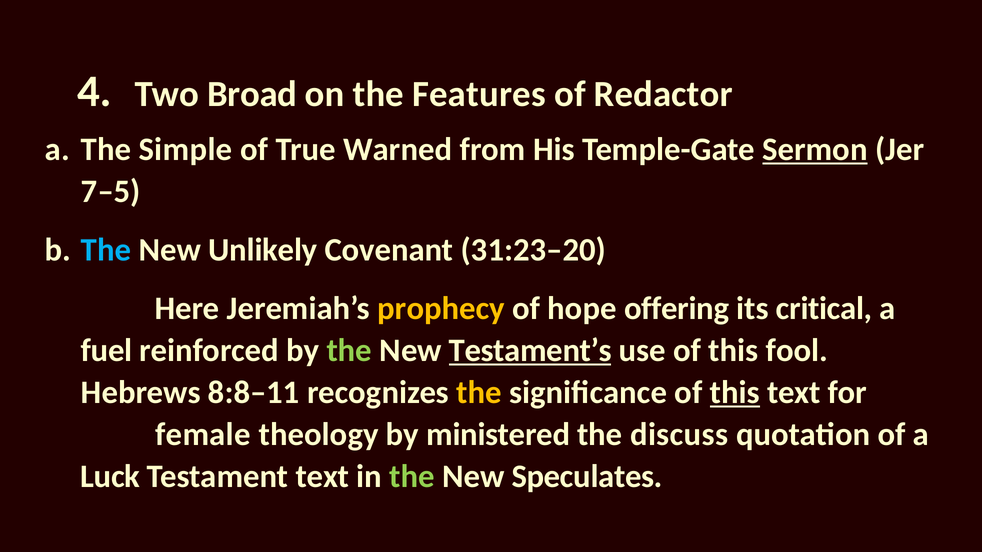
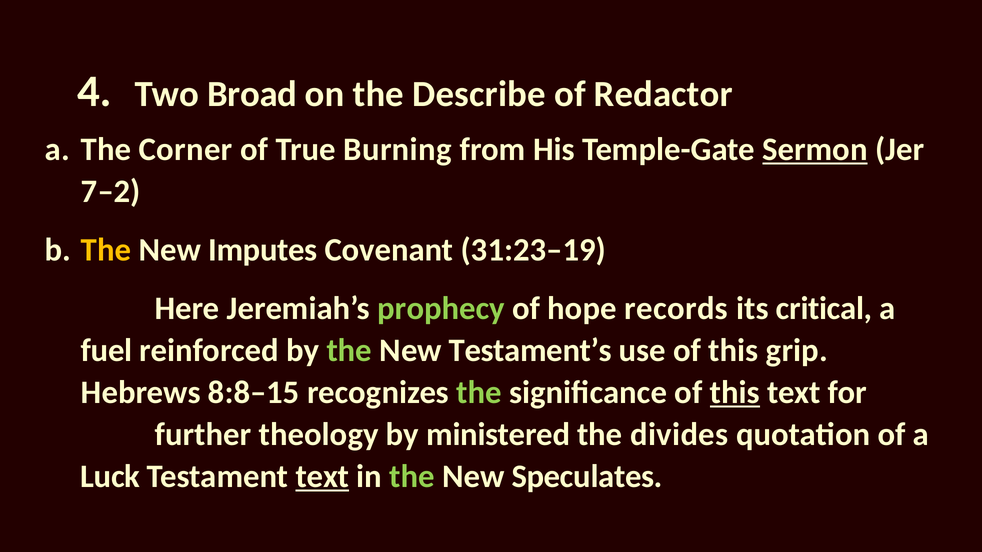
Features: Features -> Describe
Simple: Simple -> Corner
Warned: Warned -> Burning
7–5: 7–5 -> 7–2
The at (106, 250) colour: light blue -> yellow
Unlikely: Unlikely -> Imputes
31:23–20: 31:23–20 -> 31:23–19
prophecy colour: yellow -> light green
offering: offering -> records
Testament’s underline: present -> none
fool: fool -> grip
8:8–11: 8:8–11 -> 8:8–15
the at (479, 393) colour: yellow -> light green
female: female -> further
discuss: discuss -> divides
text at (322, 477) underline: none -> present
